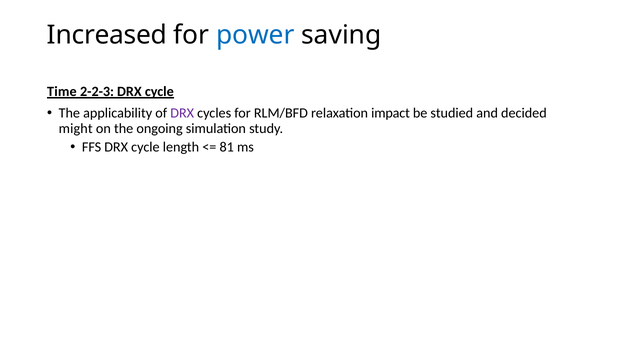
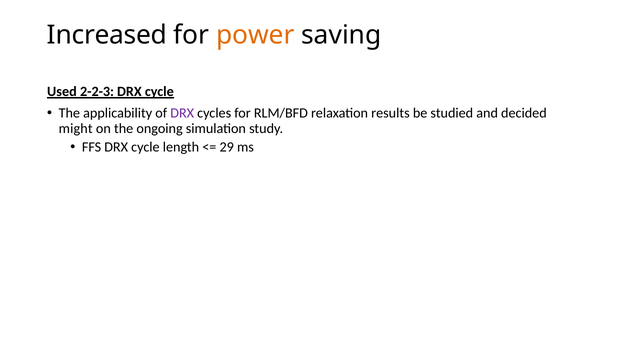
power colour: blue -> orange
Time: Time -> Used
impact: impact -> results
81: 81 -> 29
